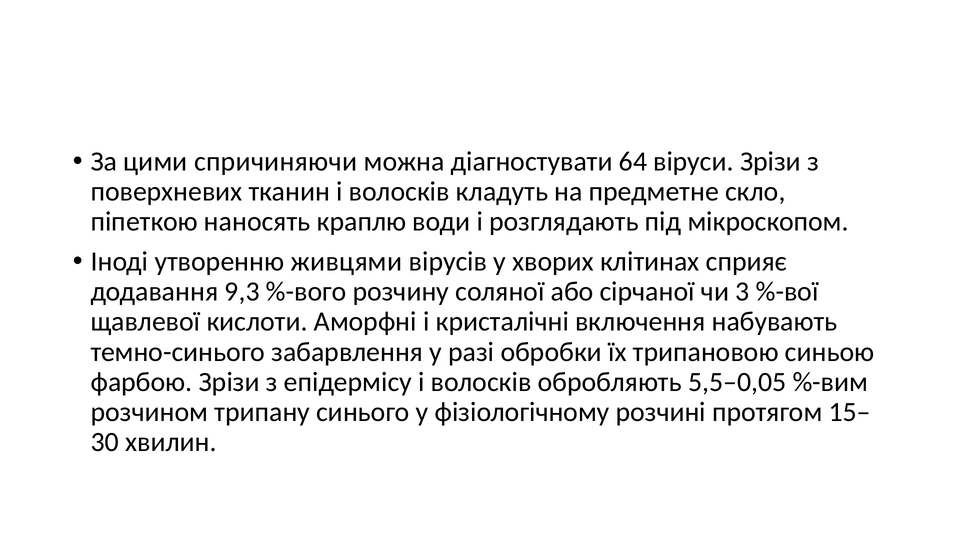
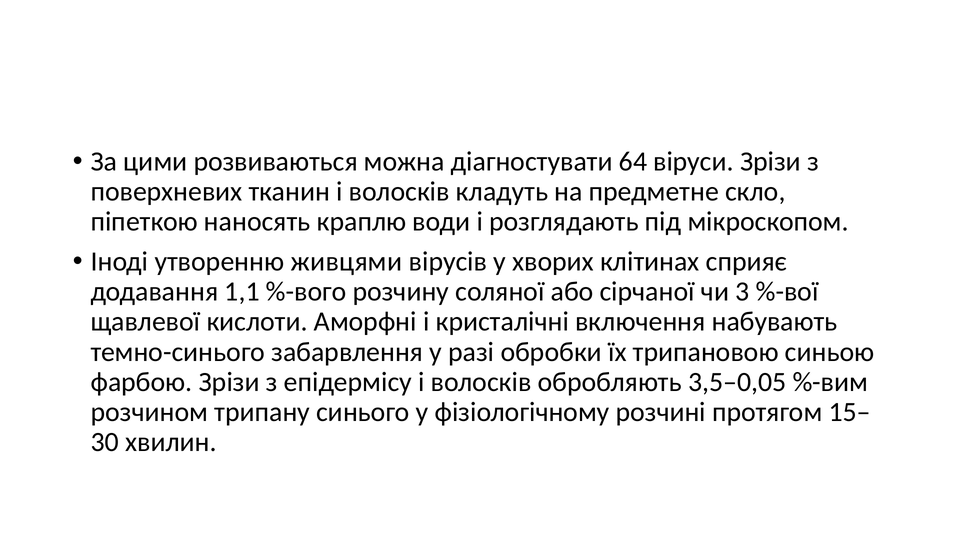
спричиняючи: спричиняючи -> розвиваються
9,3: 9,3 -> 1,1
5,5–0,05: 5,5–0,05 -> 3,5–0,05
